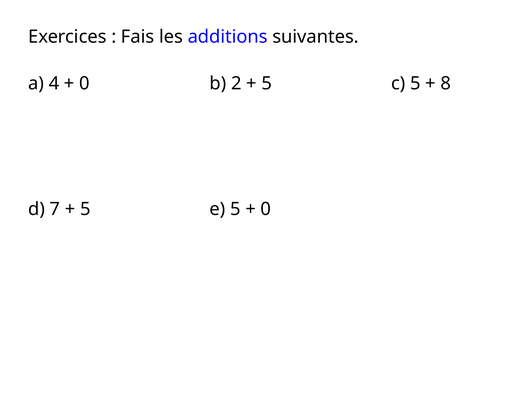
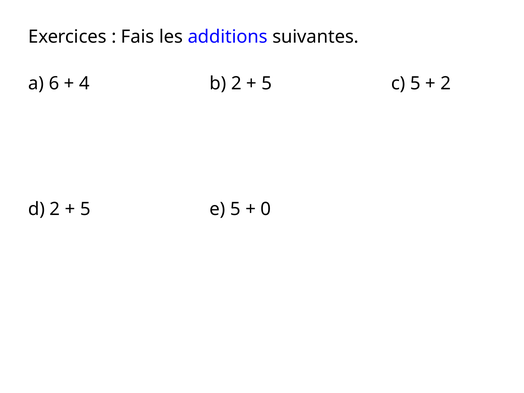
4: 4 -> 6
0 at (84, 83): 0 -> 4
8 at (446, 83): 8 -> 2
d 7: 7 -> 2
